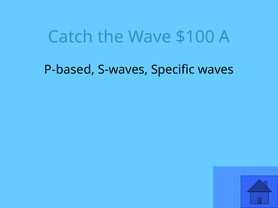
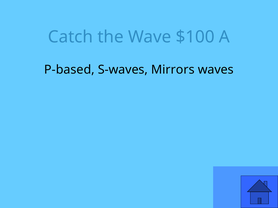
Specific: Specific -> Mirrors
